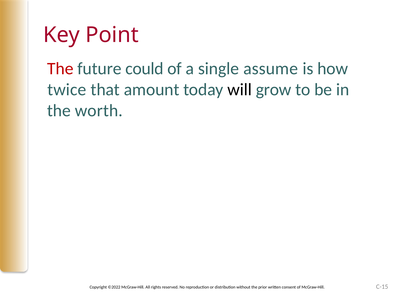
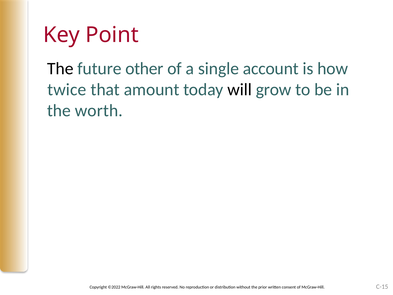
The at (60, 69) colour: red -> black
could: could -> other
assume: assume -> account
